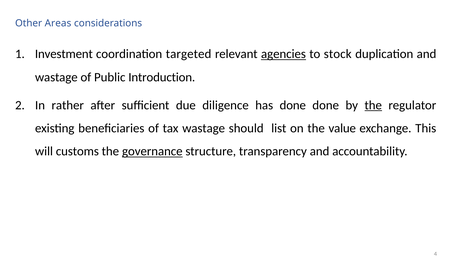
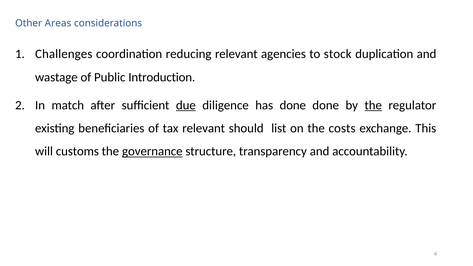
Investment: Investment -> Challenges
targeted: targeted -> reducing
agencies underline: present -> none
rather: rather -> match
due underline: none -> present
tax wastage: wastage -> relevant
value: value -> costs
